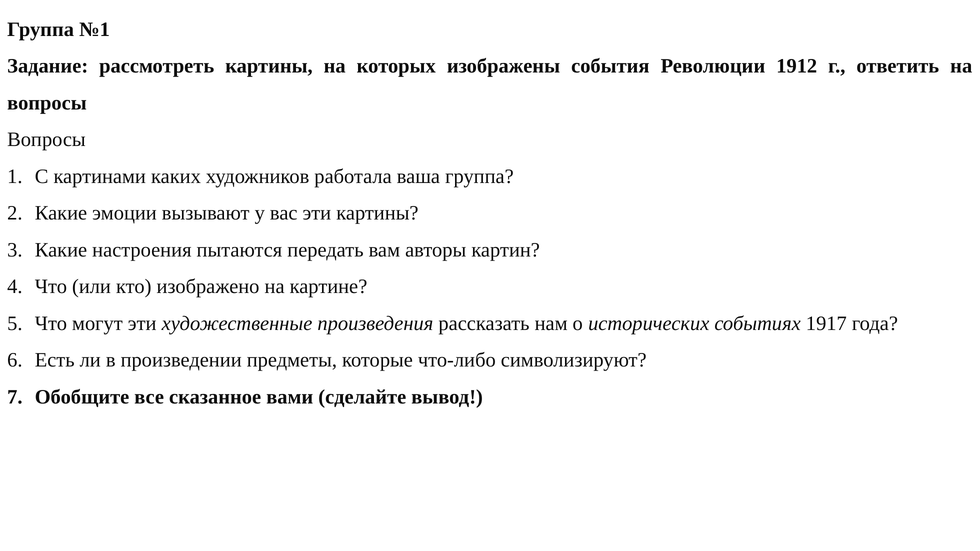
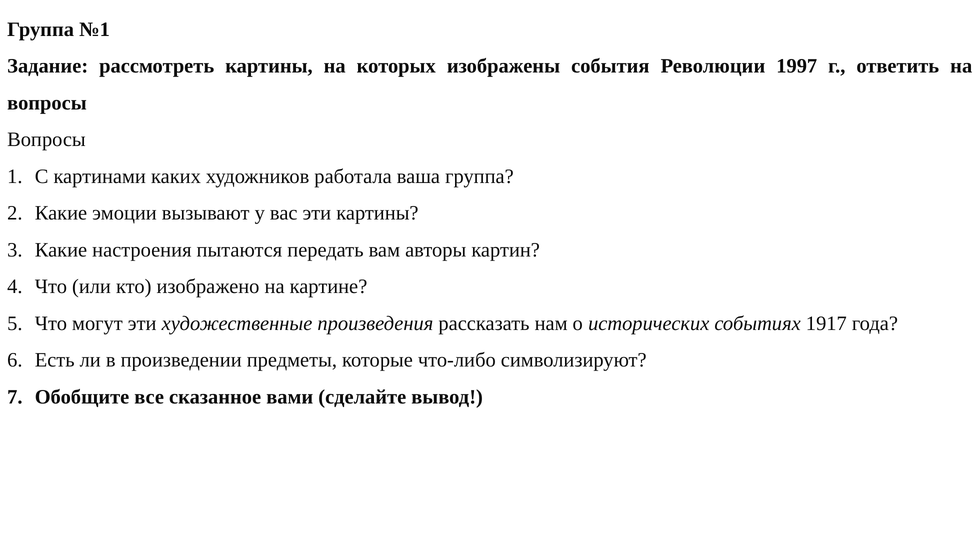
1912: 1912 -> 1997
